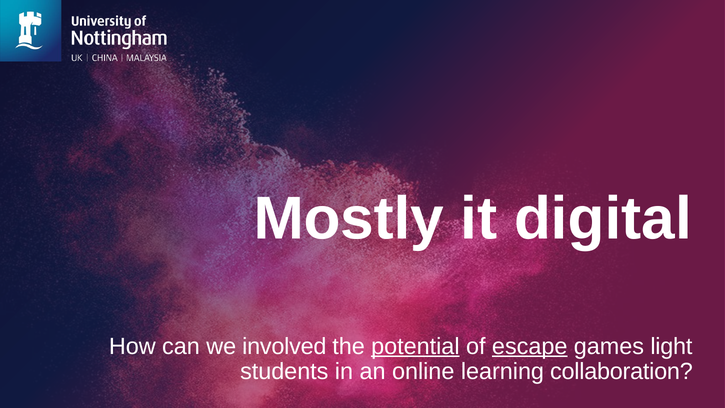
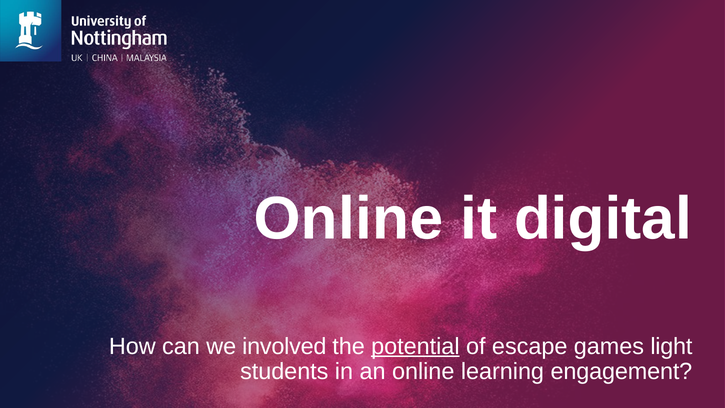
Mostly at (349, 218): Mostly -> Online
escape underline: present -> none
collaboration: collaboration -> engagement
